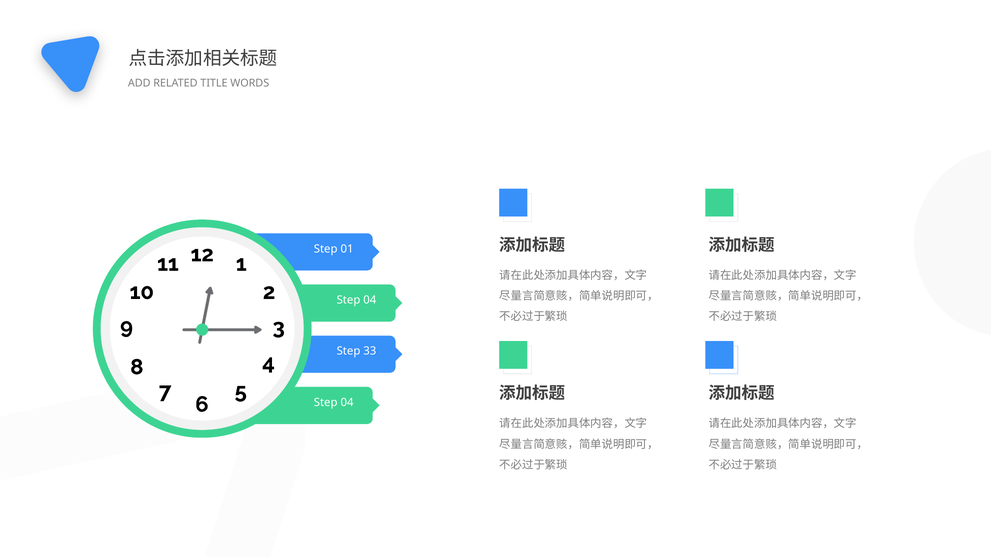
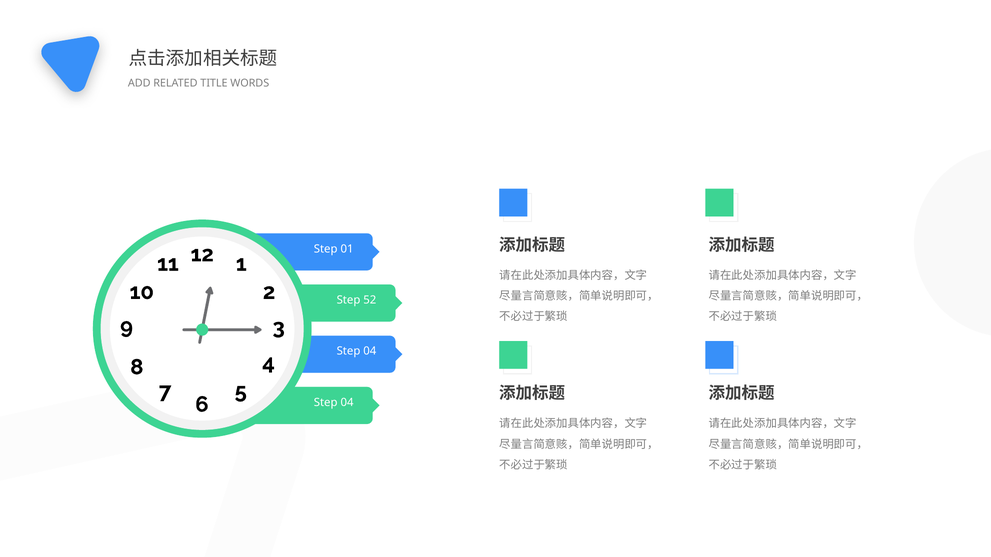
04 at (370, 300): 04 -> 52
33 at (370, 351): 33 -> 04
